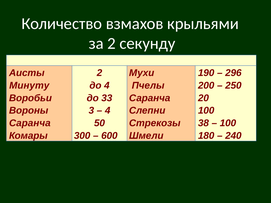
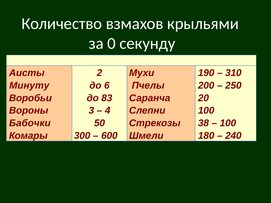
за 2: 2 -> 0
296: 296 -> 310
до 4: 4 -> 6
33: 33 -> 83
Саранча at (30, 123): Саранча -> Бабочки
